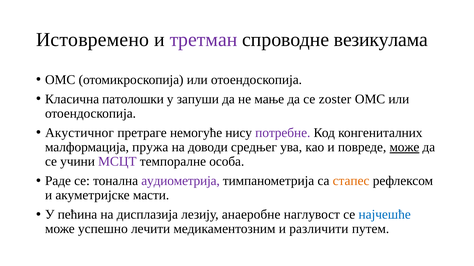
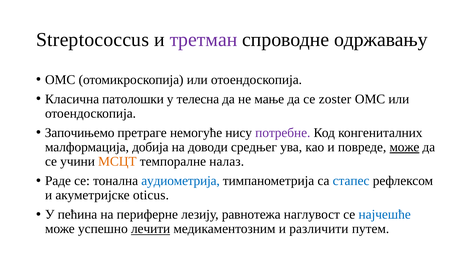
Истовремено: Истовремено -> Streptococcus
везикулама: везикулама -> одржавању
запуши: запуши -> телесна
Акустичног: Акустичног -> Започињемо
пружа: пружа -> добија
МСЦТ colour: purple -> orange
особа: особа -> налаз
аудиометрија colour: purple -> blue
стапес colour: orange -> blue
масти: масти -> oticus
дисплазија: дисплазија -> периферне
анаеробне: анаеробне -> равнотежа
лечити underline: none -> present
